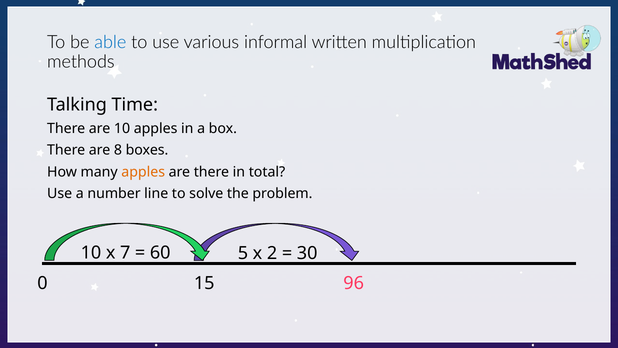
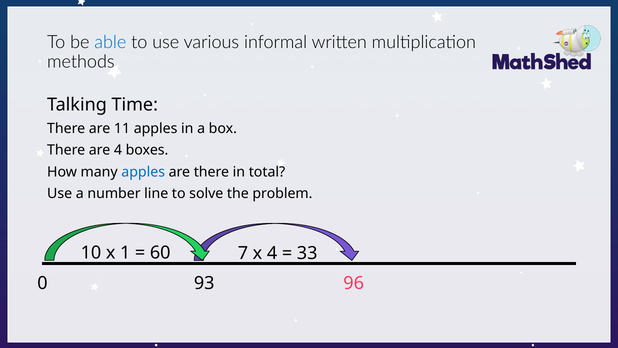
are 10: 10 -> 11
are 8: 8 -> 4
apples at (143, 172) colour: orange -> blue
7: 7 -> 1
5: 5 -> 7
x 2: 2 -> 4
30: 30 -> 33
15: 15 -> 93
